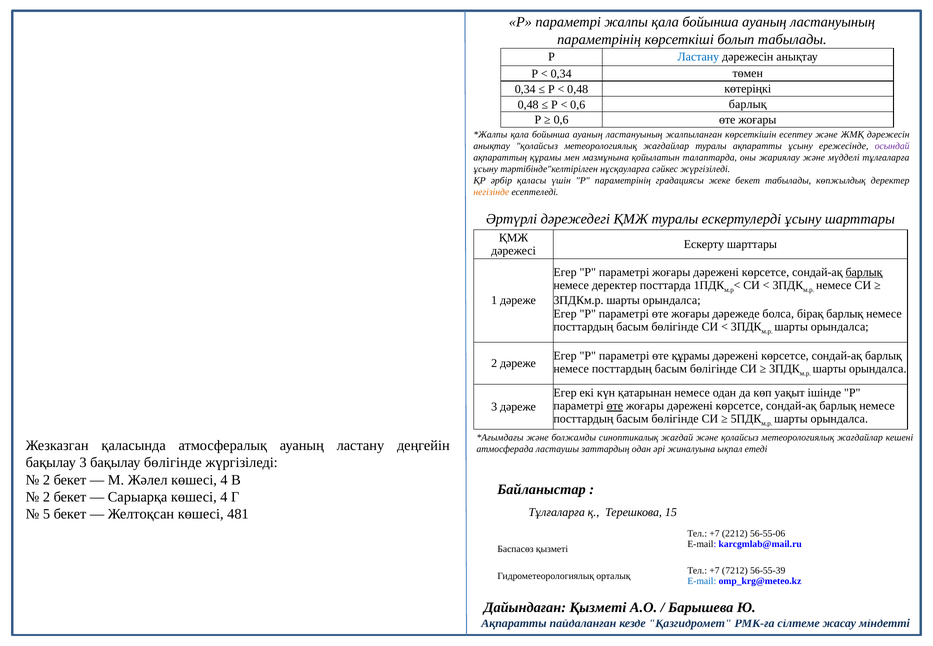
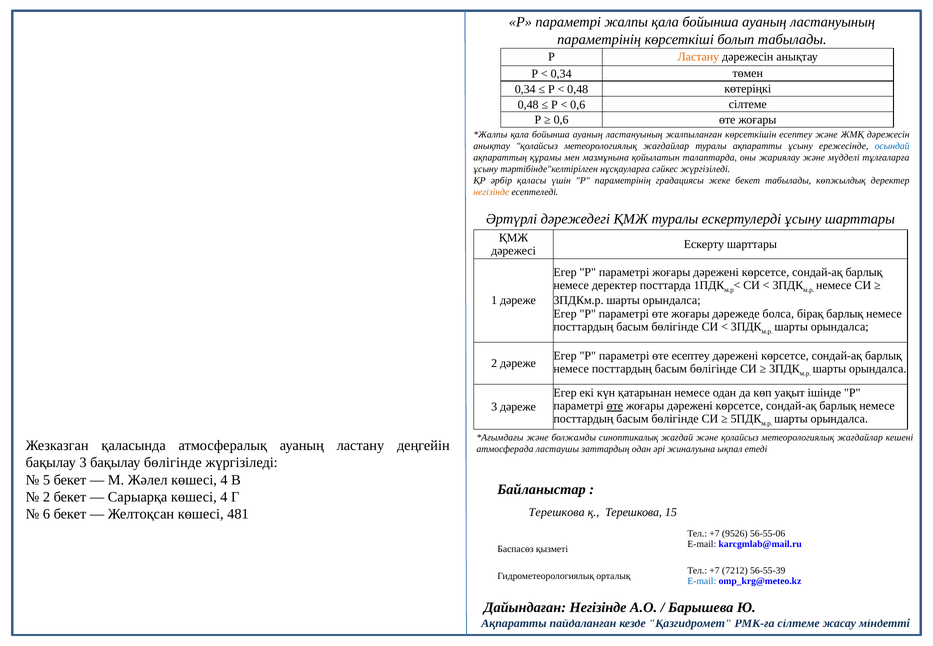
Ластану at (698, 57) colour: blue -> orange
0,6 барлық: барлық -> сілтеме
осындай colour: purple -> blue
барлық at (864, 272) underline: present -> none
өте құрамы: құрамы -> есептеу
2 at (47, 480): 2 -> 5
Тұлғаларға at (557, 512): Тұлғаларға -> Терешкова
5: 5 -> 6
2212: 2212 -> 9526
Дайындаған Қызметі: Қызметі -> Негізінде
